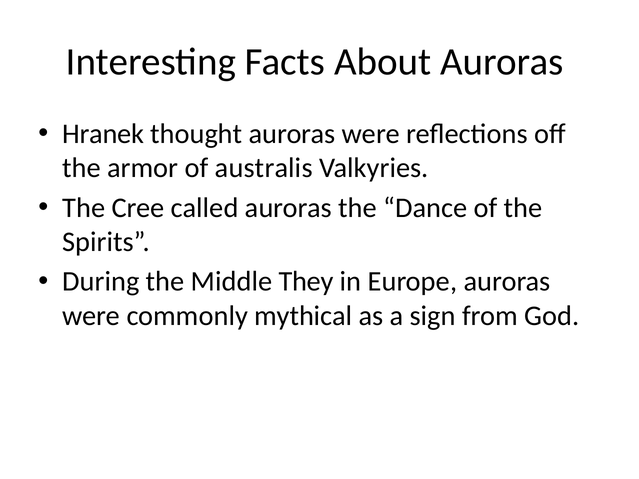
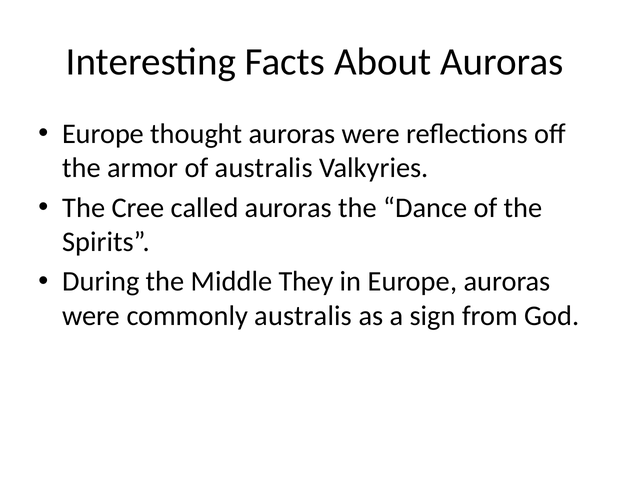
Hranek at (103, 134): Hranek -> Europe
commonly mythical: mythical -> australis
